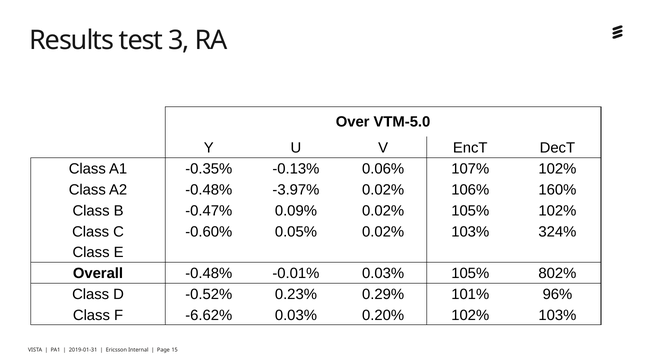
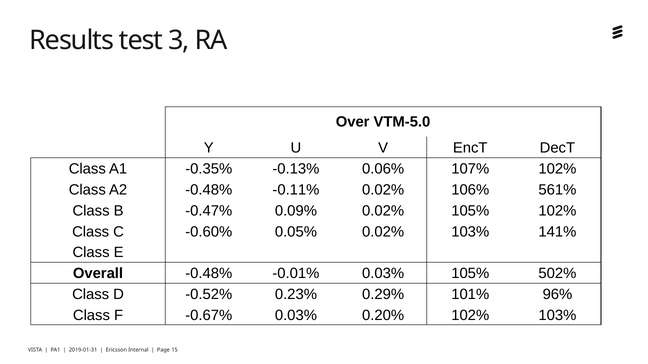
-3.97%: -3.97% -> -0.11%
160%: 160% -> 561%
324%: 324% -> 141%
802%: 802% -> 502%
-6.62%: -6.62% -> -0.67%
